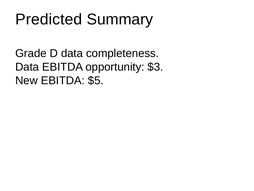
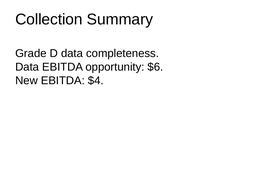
Predicted: Predicted -> Collection
$3: $3 -> $6
$5: $5 -> $4
